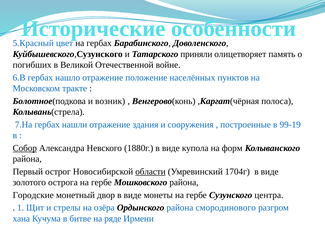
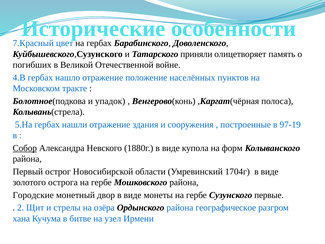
5.Красный: 5.Красный -> 7.Красный
6.В: 6.В -> 4.В
возник: возник -> упадок
7.На: 7.На -> 5.На
99-19: 99-19 -> 97-19
области underline: present -> none
центра: центра -> первые
1: 1 -> 2
смородинового: смородинового -> географическое
ряде: ряде -> узел
